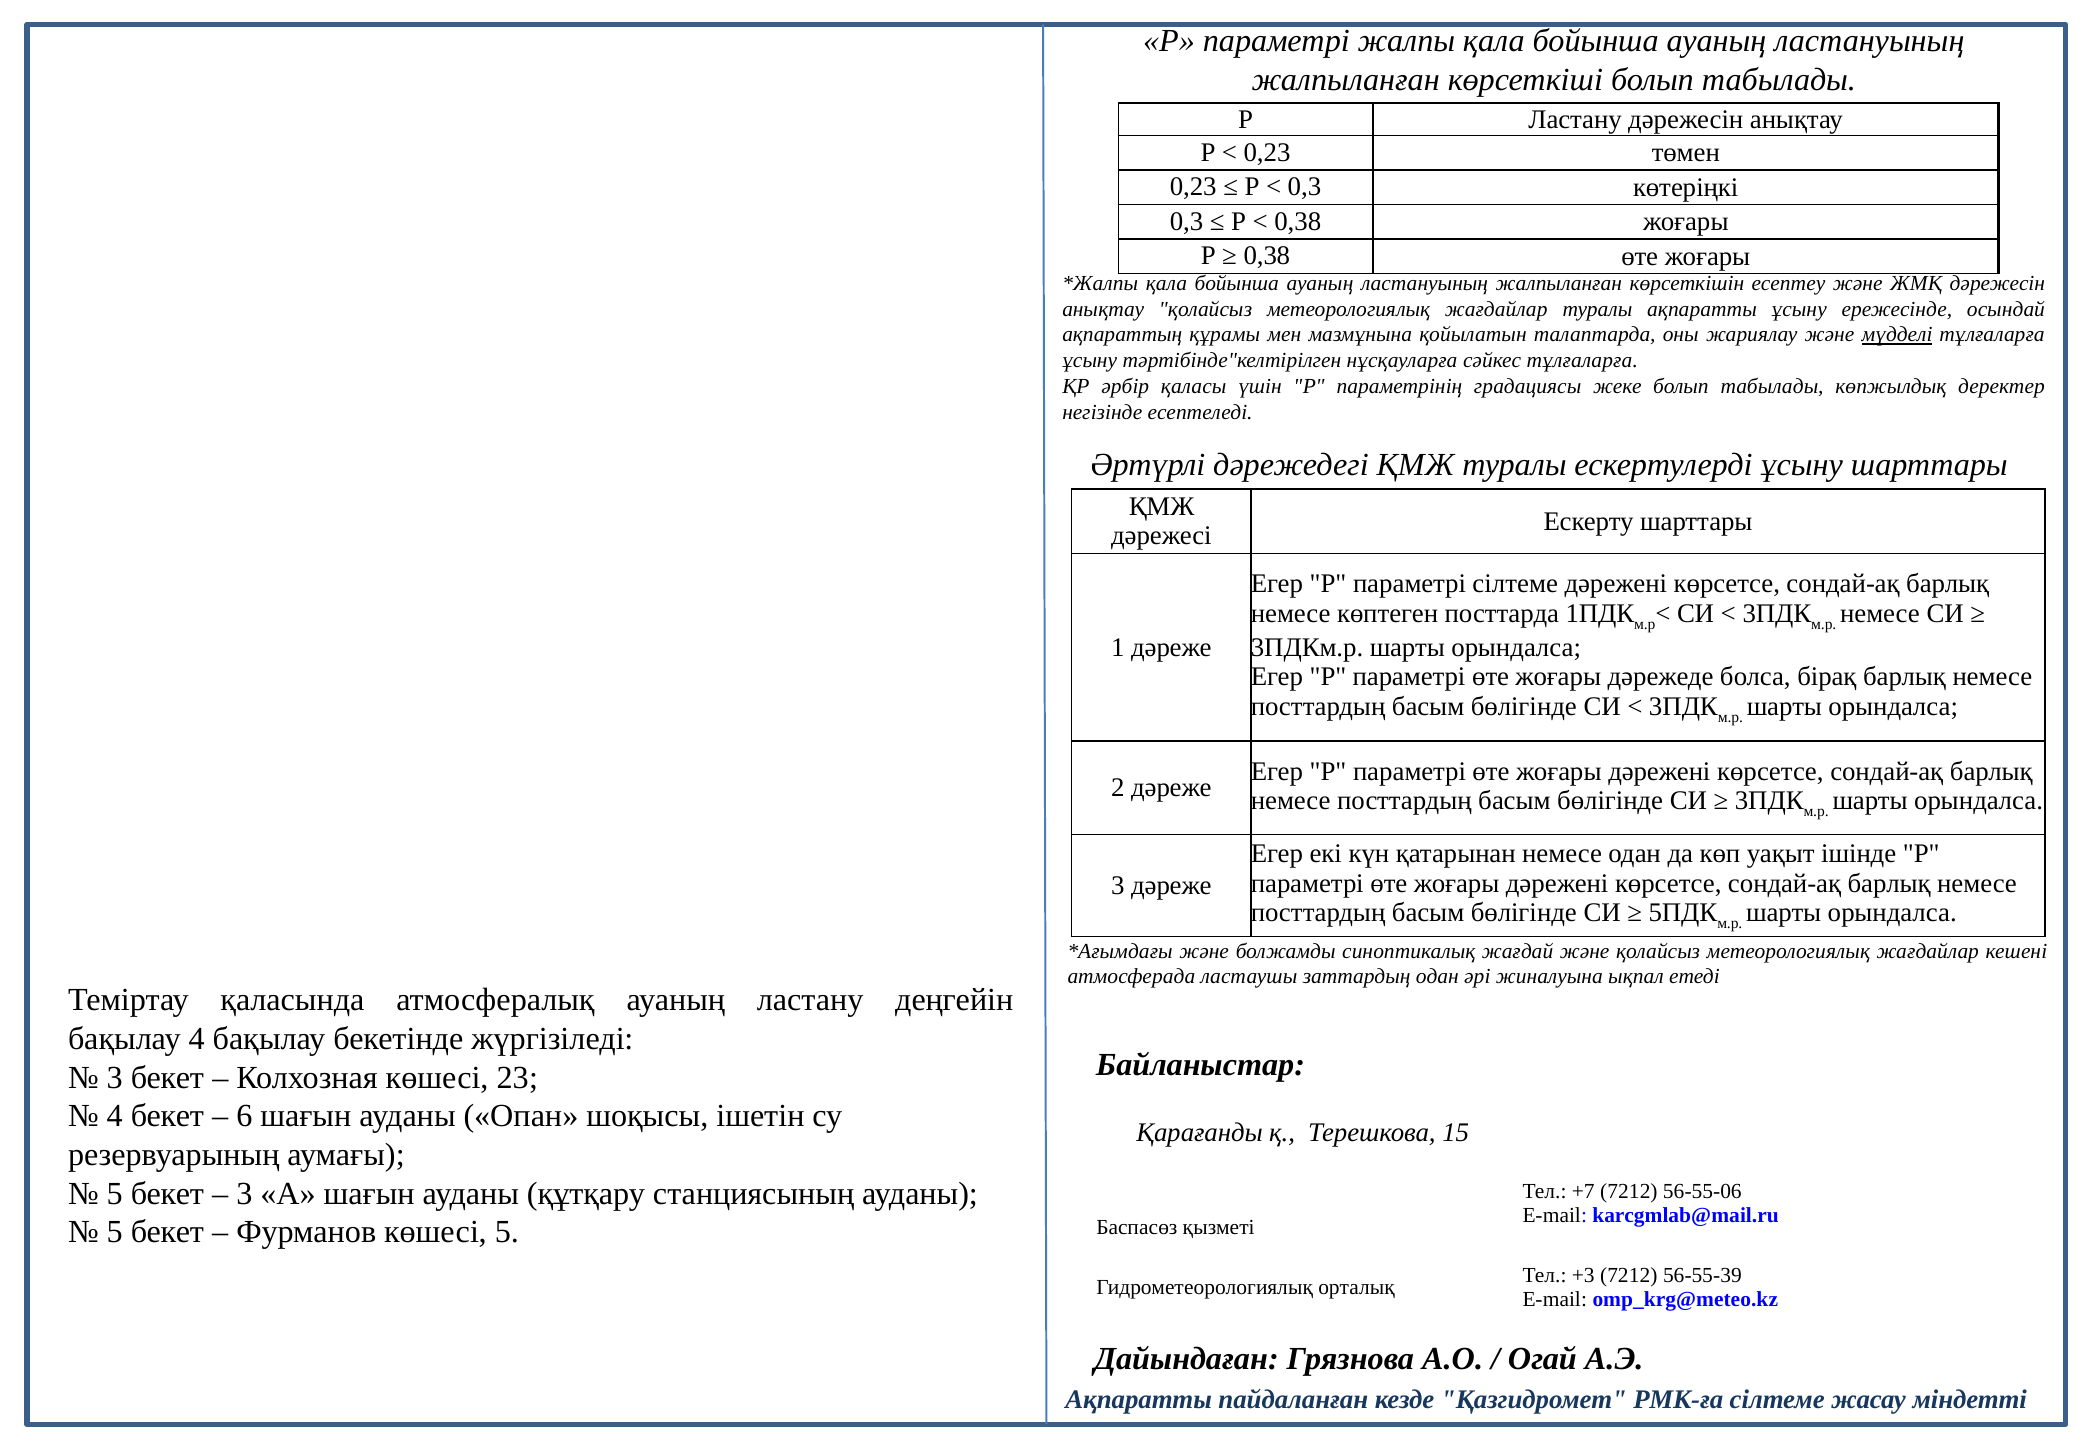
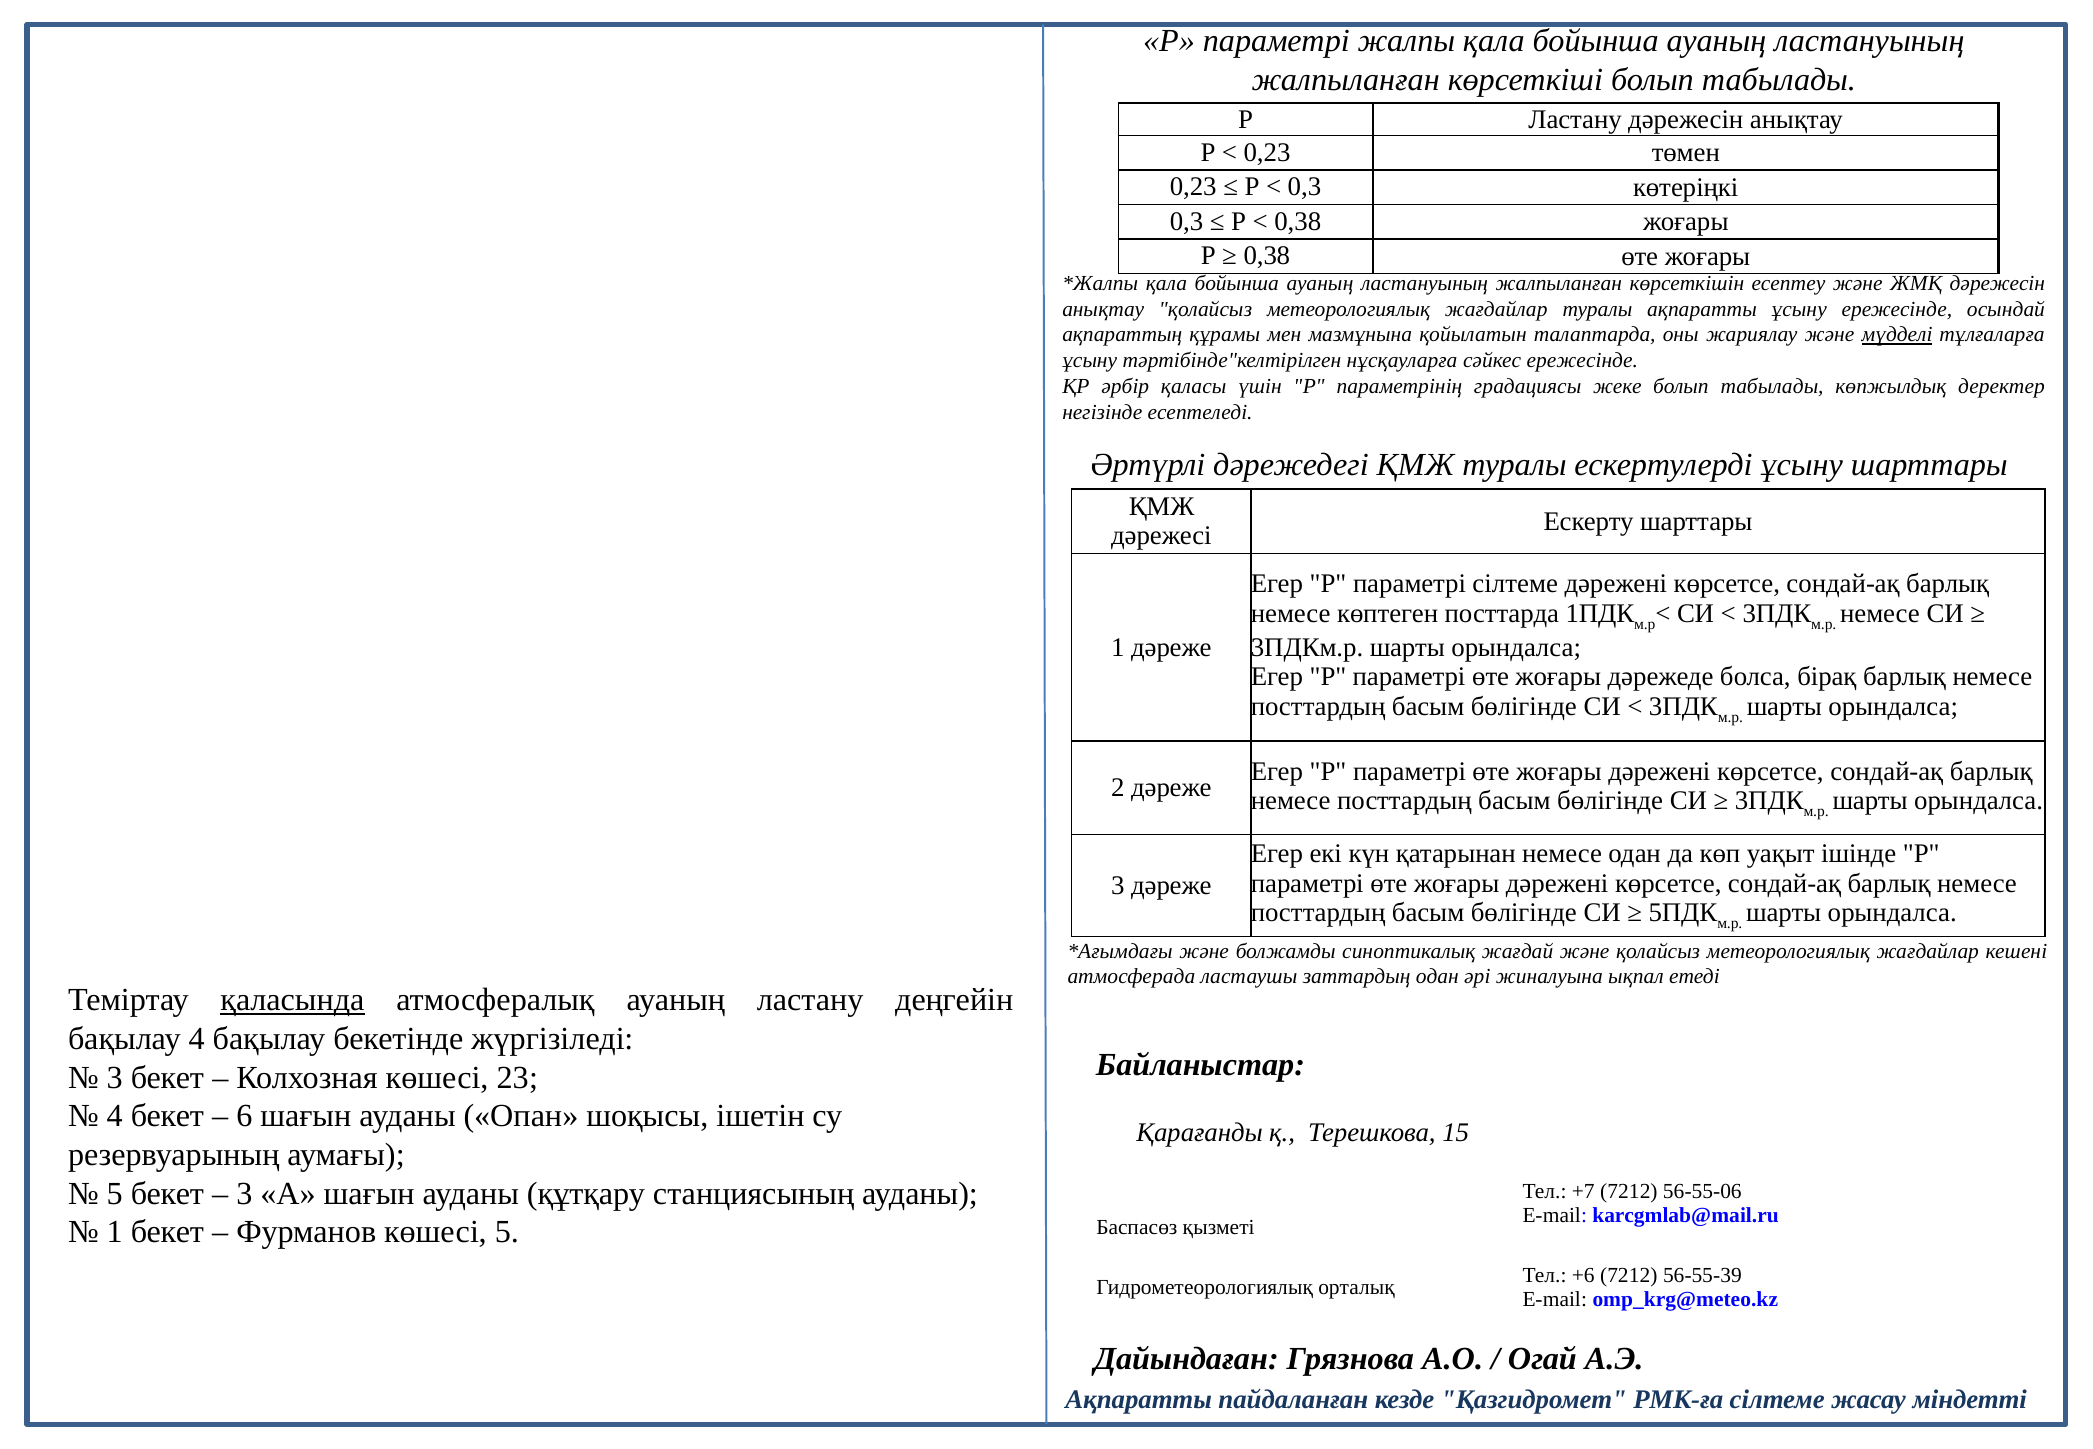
сәйкес тұлғаларға: тұлғаларға -> ережесінде
қаласында underline: none -> present
5 at (115, 1232): 5 -> 1
+3: +3 -> +6
